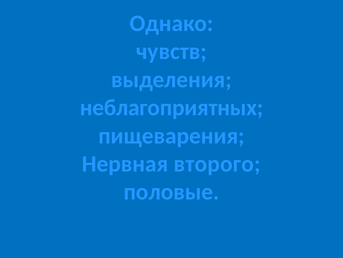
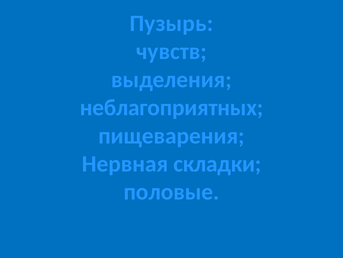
Однако: Однако -> Пузырь
второго: второго -> складки
